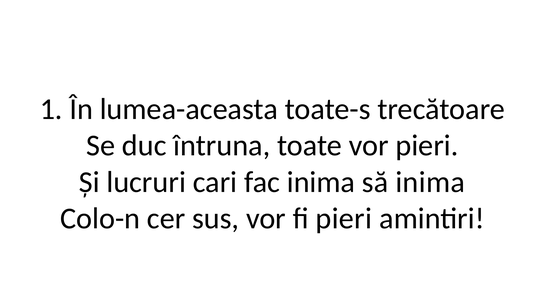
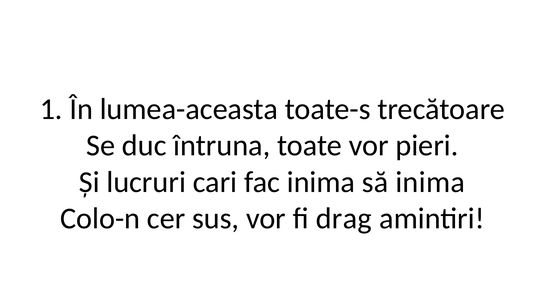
fi pieri: pieri -> drag
